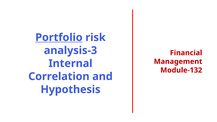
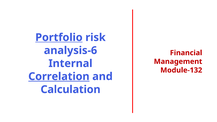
analysis-3: analysis-3 -> analysis-6
Correlation underline: none -> present
Hypothesis: Hypothesis -> Calculation
